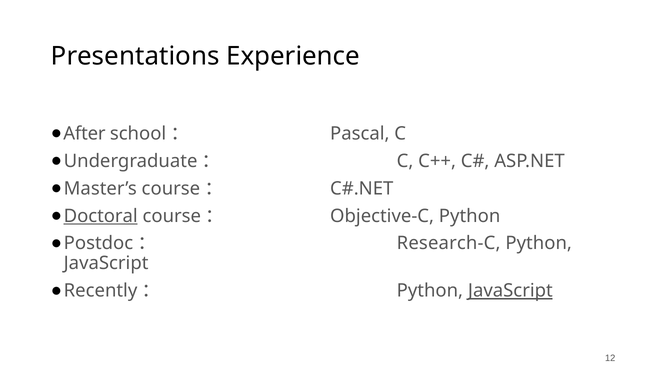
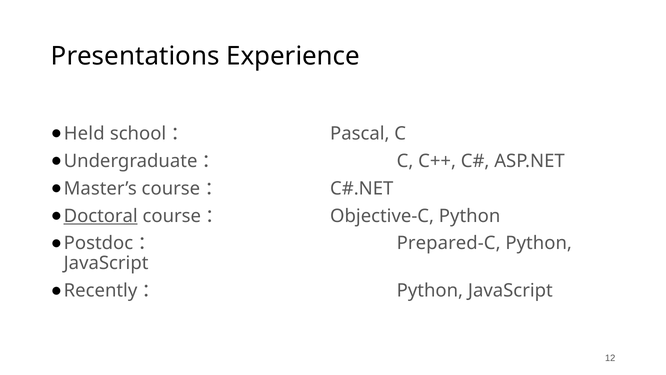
After: After -> Held
Research-C: Research-C -> Prepared-C
JavaScript at (510, 291) underline: present -> none
